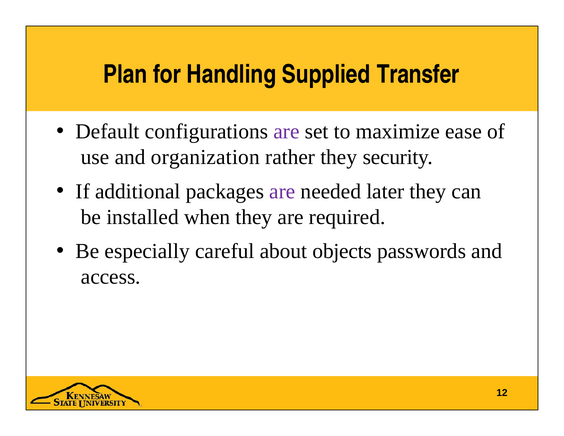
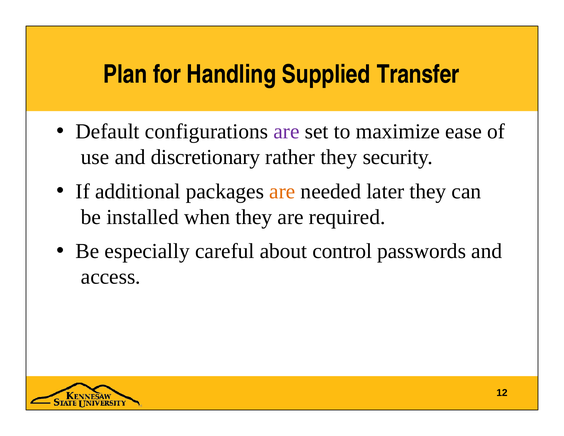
organization: organization -> discretionary
are at (282, 191) colour: purple -> orange
objects: objects -> control
